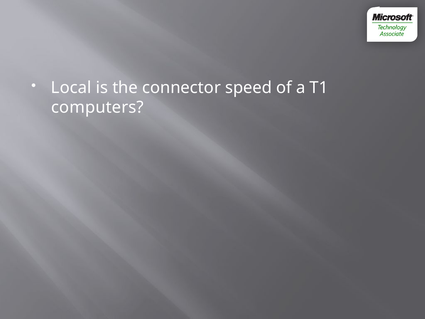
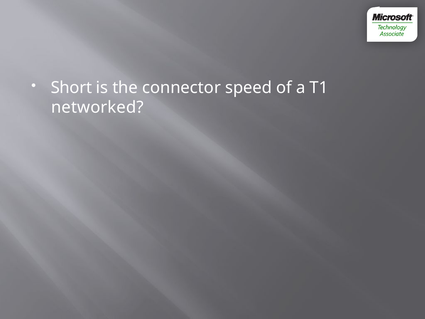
Local: Local -> Short
computers: computers -> networked
